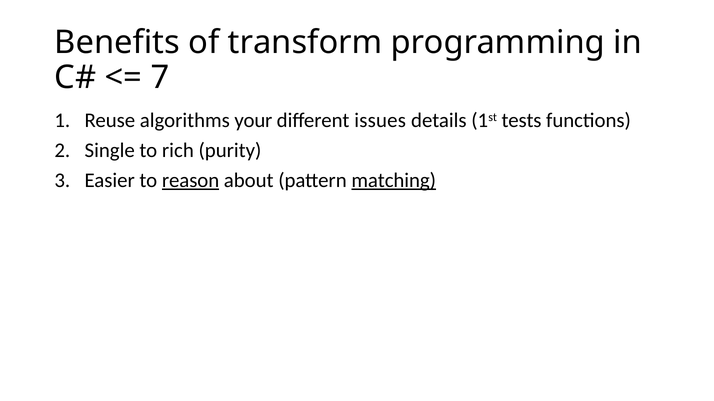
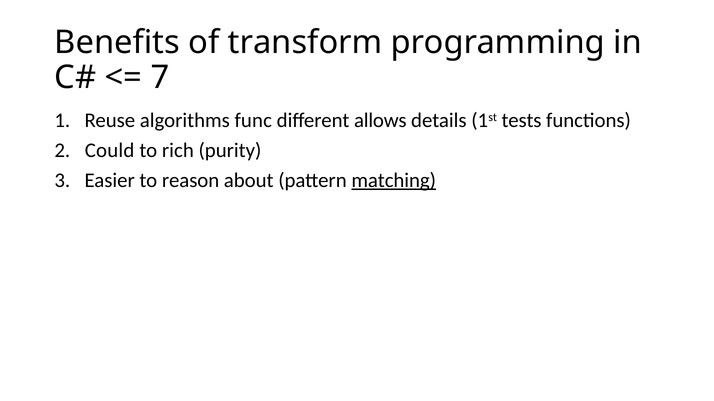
your: your -> func
issues: issues -> allows
Single: Single -> Could
reason underline: present -> none
